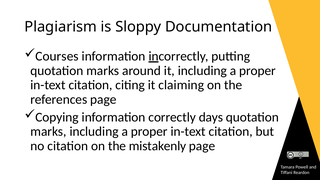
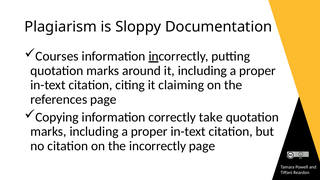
days: days -> take
the mistakenly: mistakenly -> incorrectly
